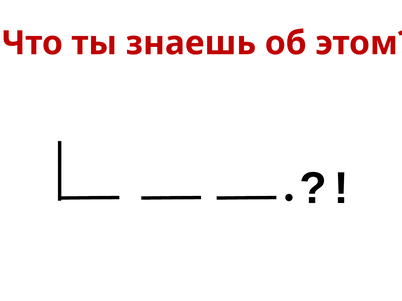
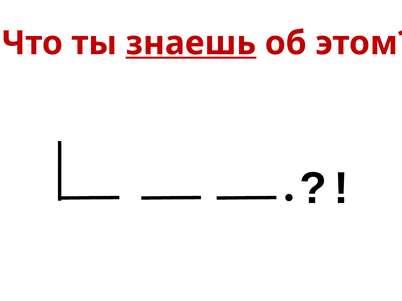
знаешь underline: none -> present
